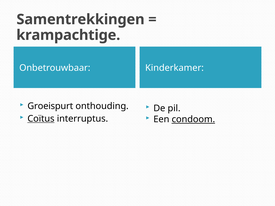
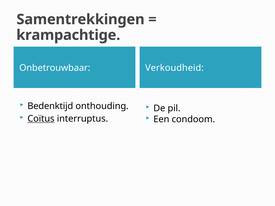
Kinderkamer: Kinderkamer -> Verkoudheid
Groeispurt: Groeispurt -> Bedenktijd
condoom underline: present -> none
